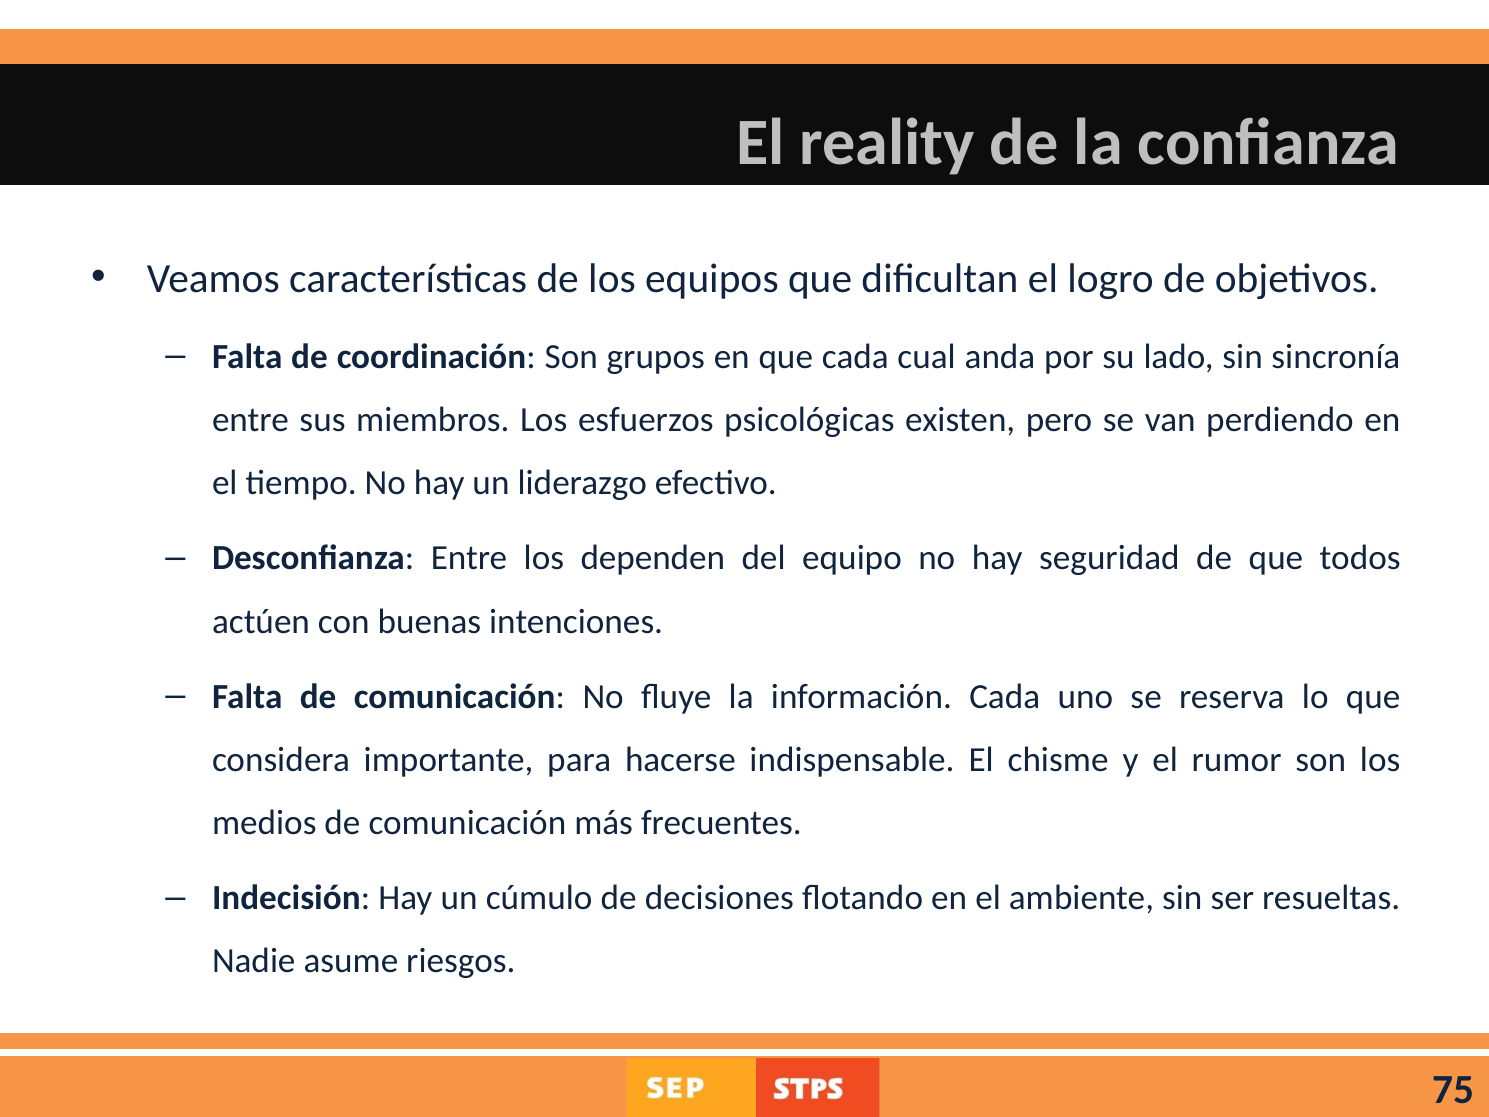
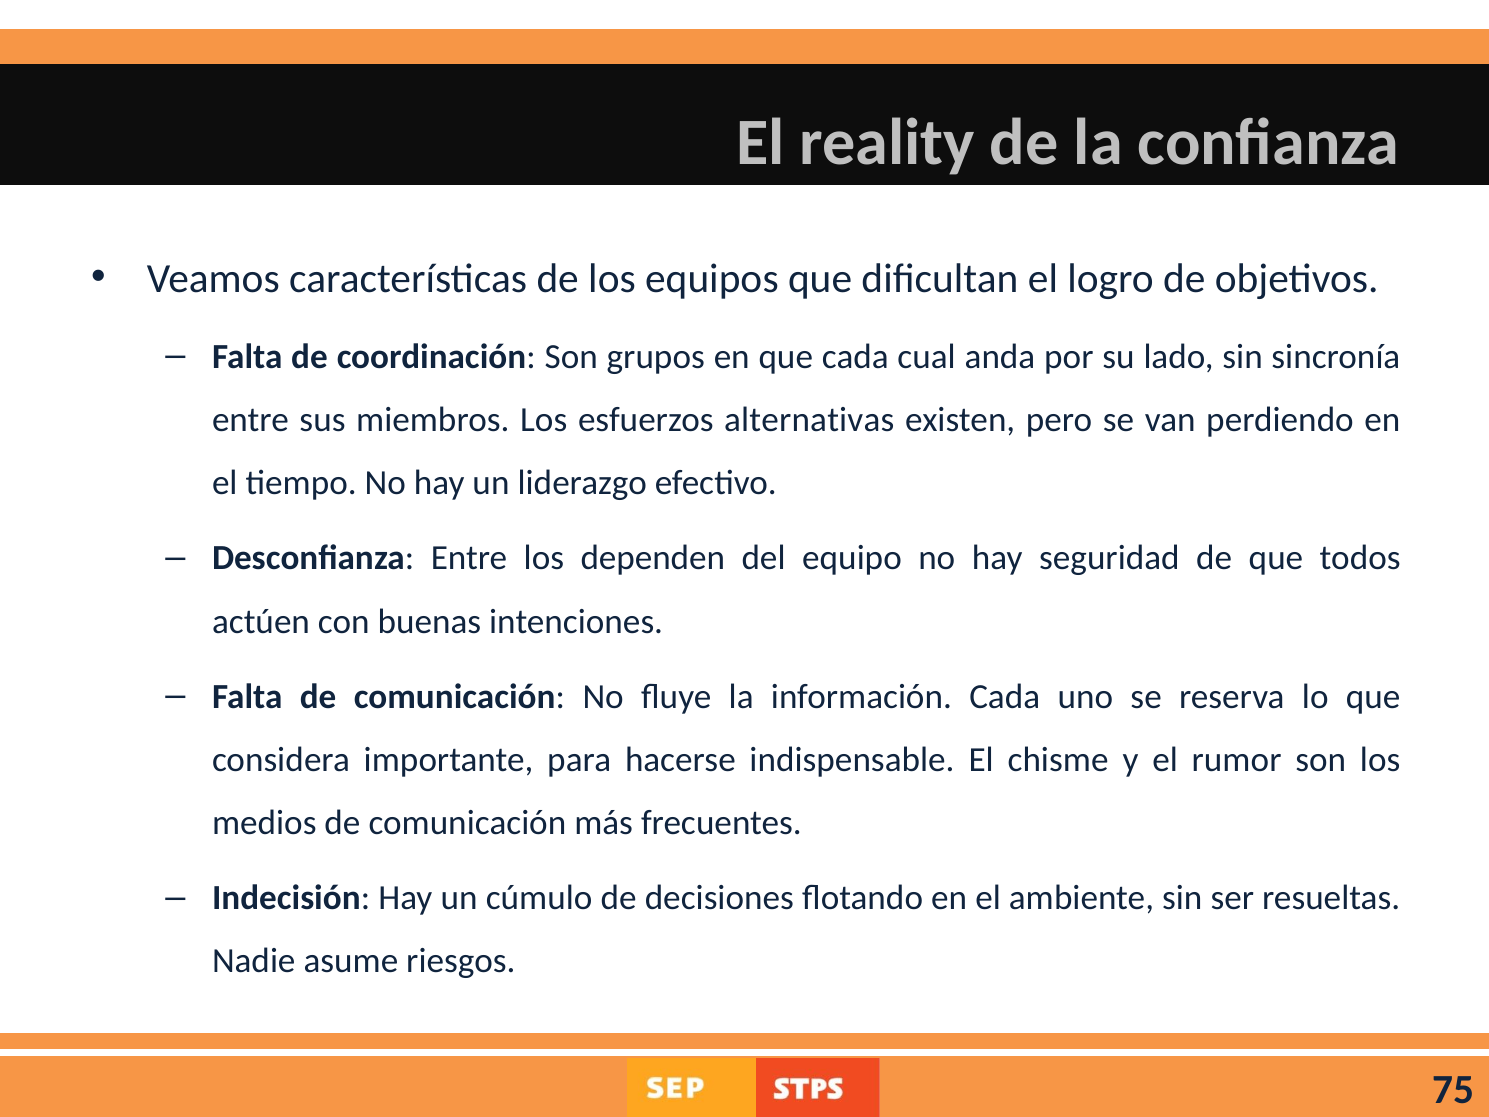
psicológicas: psicológicas -> alternativas
